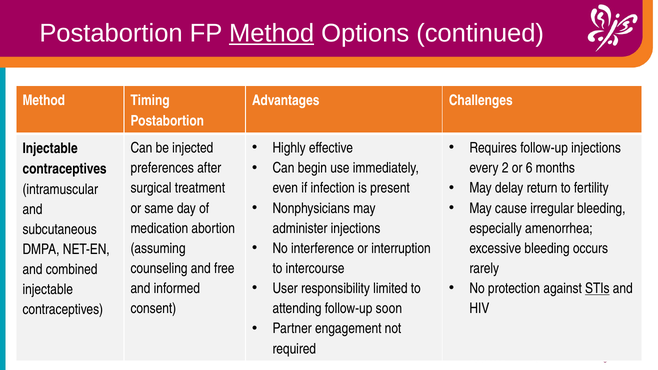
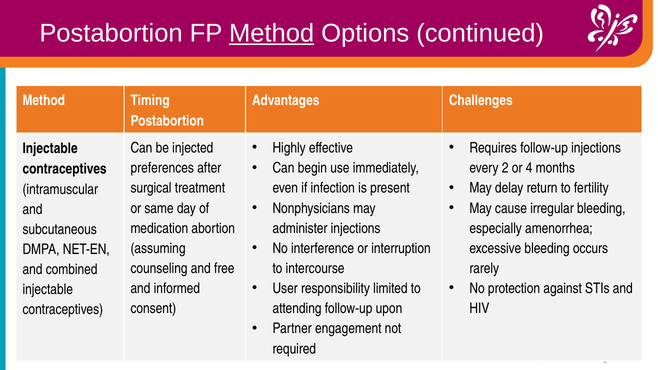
6: 6 -> 4
STIs underline: present -> none
soon: soon -> upon
